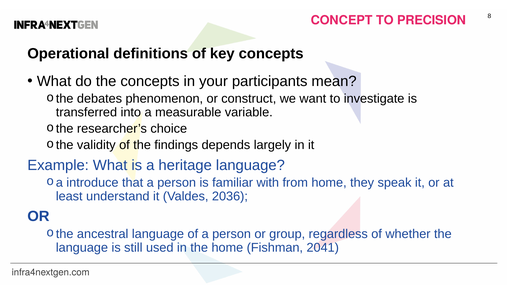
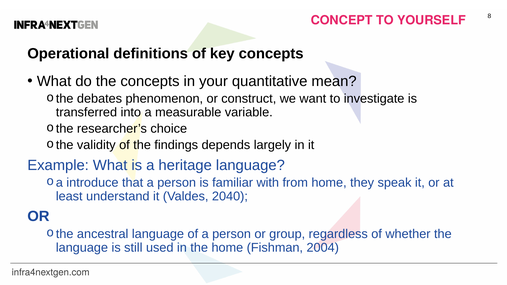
PRECISION: PRECISION -> YOURSELF
participants: participants -> quantitative
2036: 2036 -> 2040
2041: 2041 -> 2004
